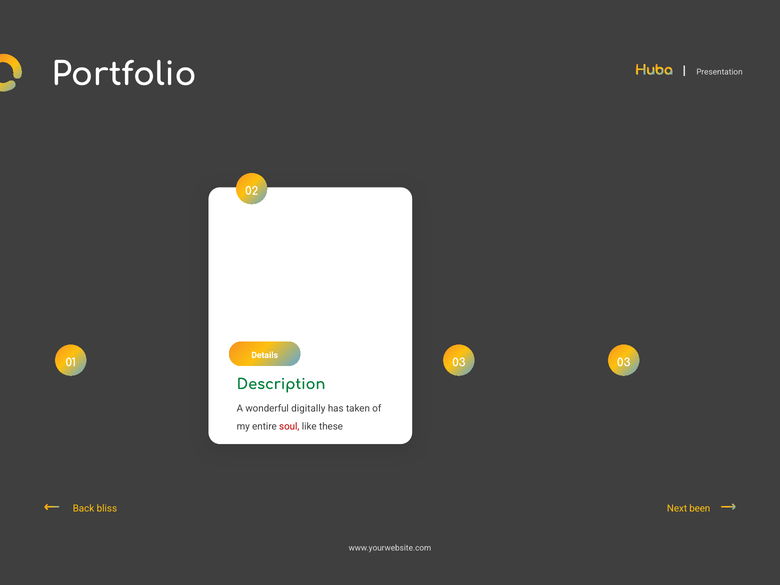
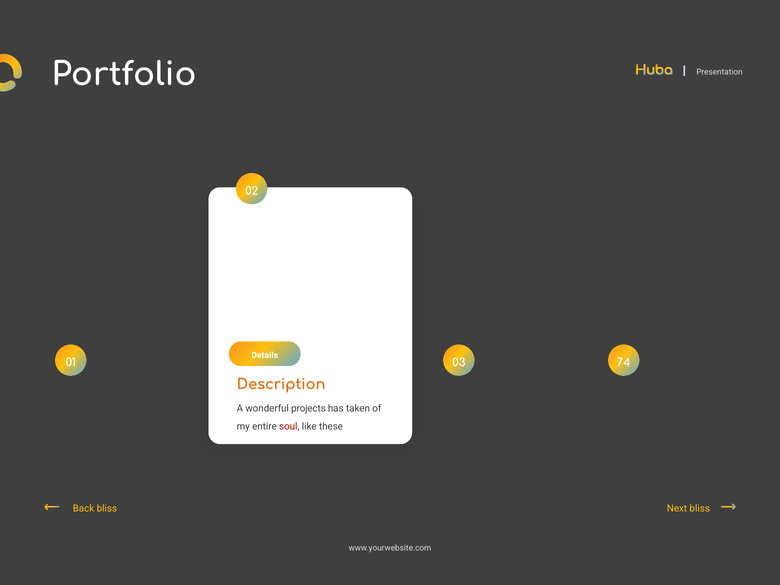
03 03: 03 -> 74
Description colour: green -> orange
digitally: digitally -> projects
Next been: been -> bliss
